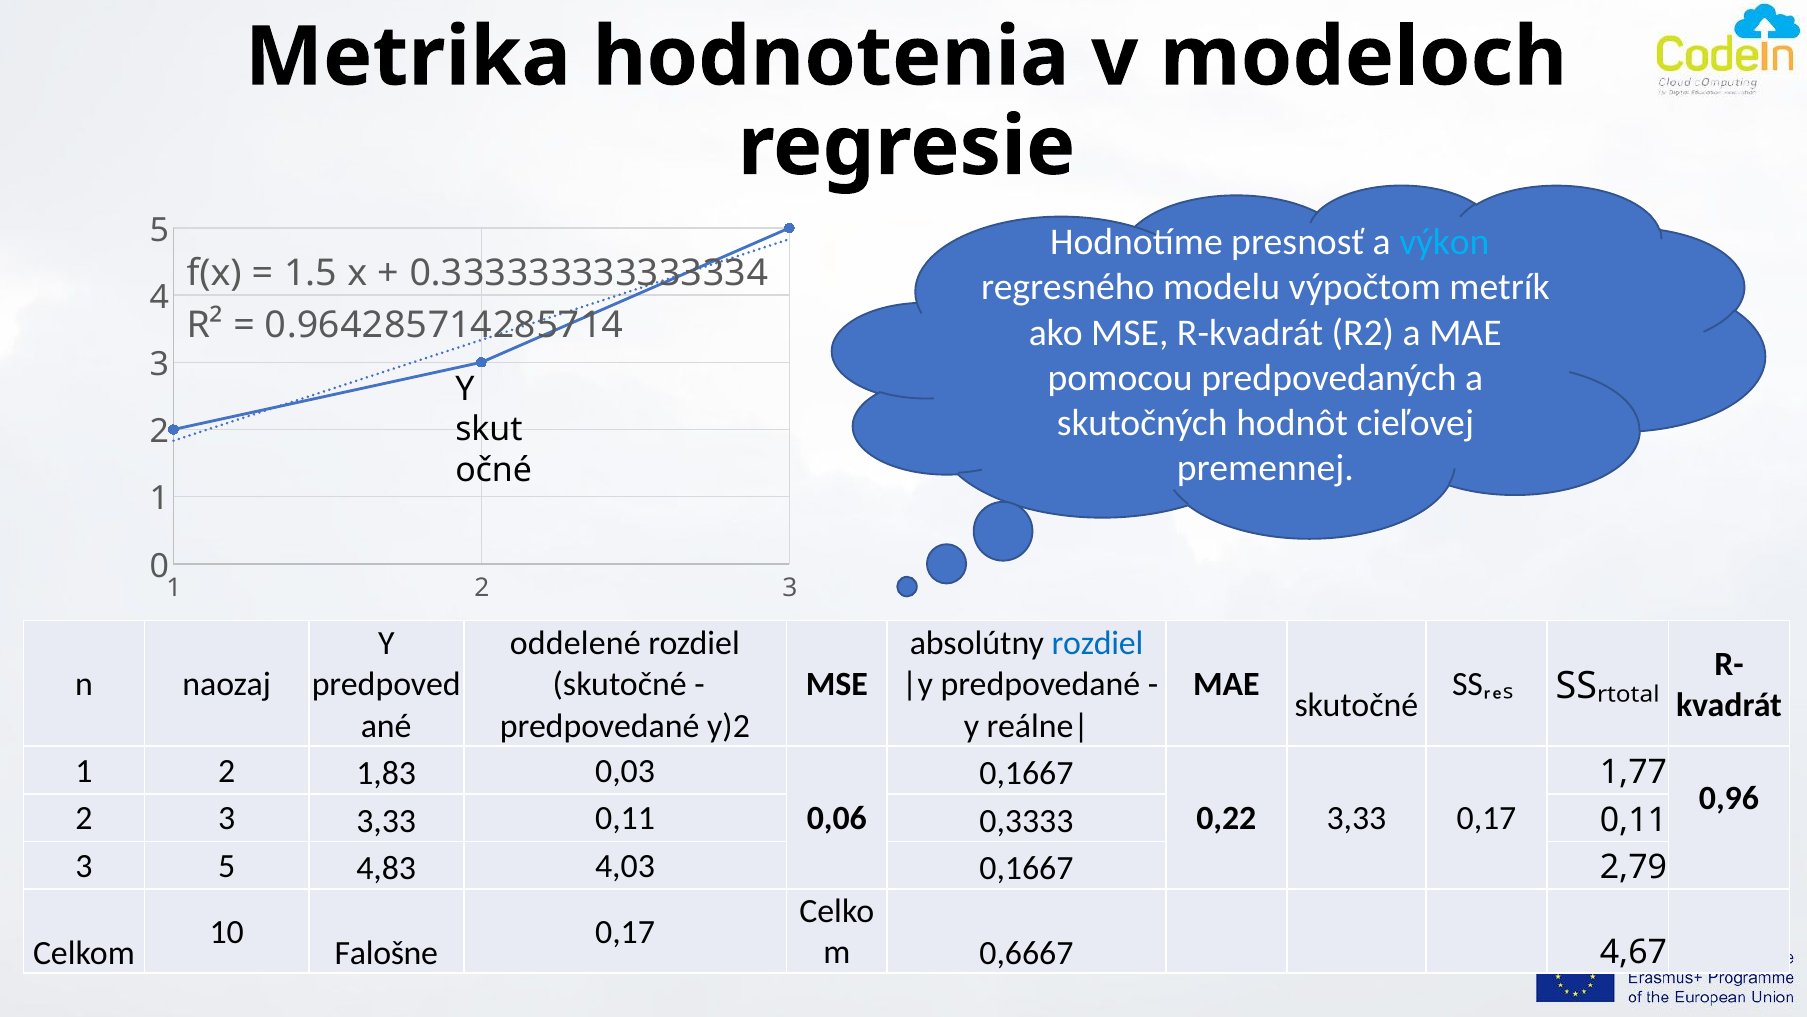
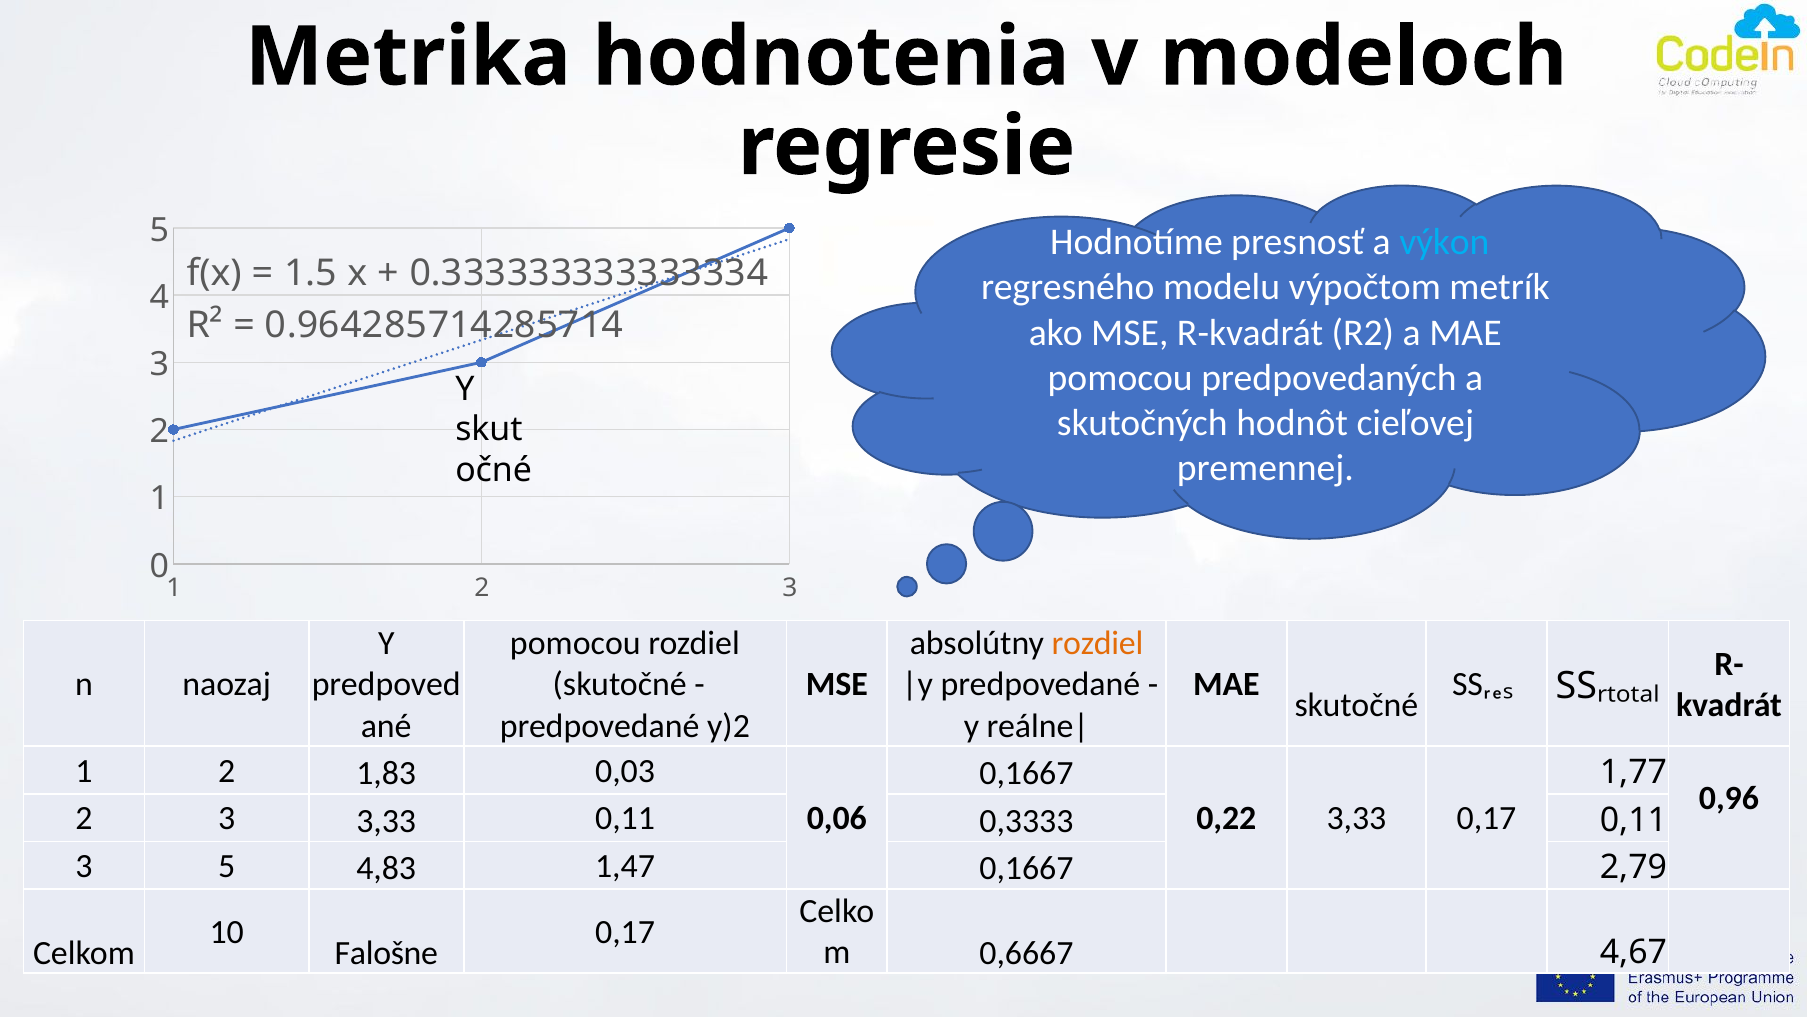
oddelené at (575, 643): oddelené -> pomocou
rozdiel at (1098, 643) colour: blue -> orange
4,03: 4,03 -> 1,47
